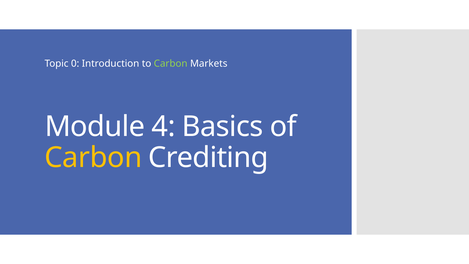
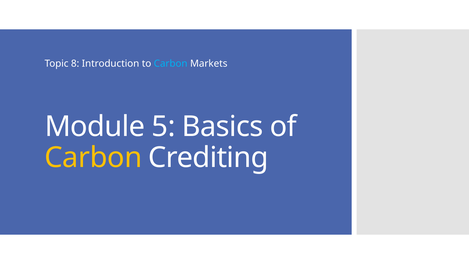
0: 0 -> 8
Carbon at (171, 64) colour: light green -> light blue
4: 4 -> 5
